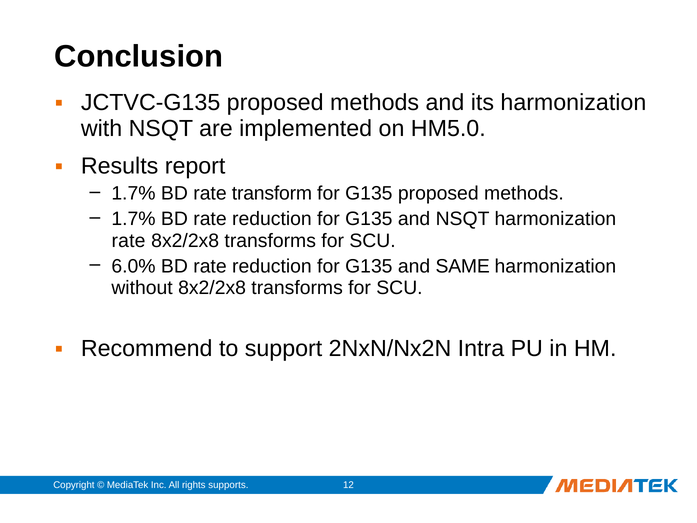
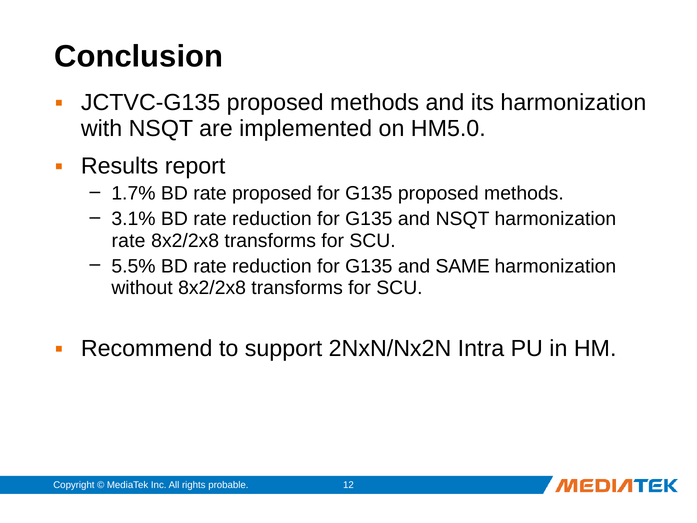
rate transform: transform -> proposed
1.7% at (133, 219): 1.7% -> 3.1%
6.0%: 6.0% -> 5.5%
supports: supports -> probable
